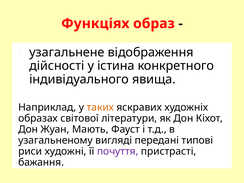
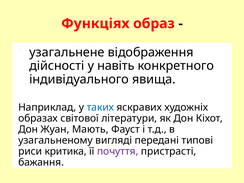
істина: істина -> навіть
таких colour: orange -> blue
художні: художні -> критика
